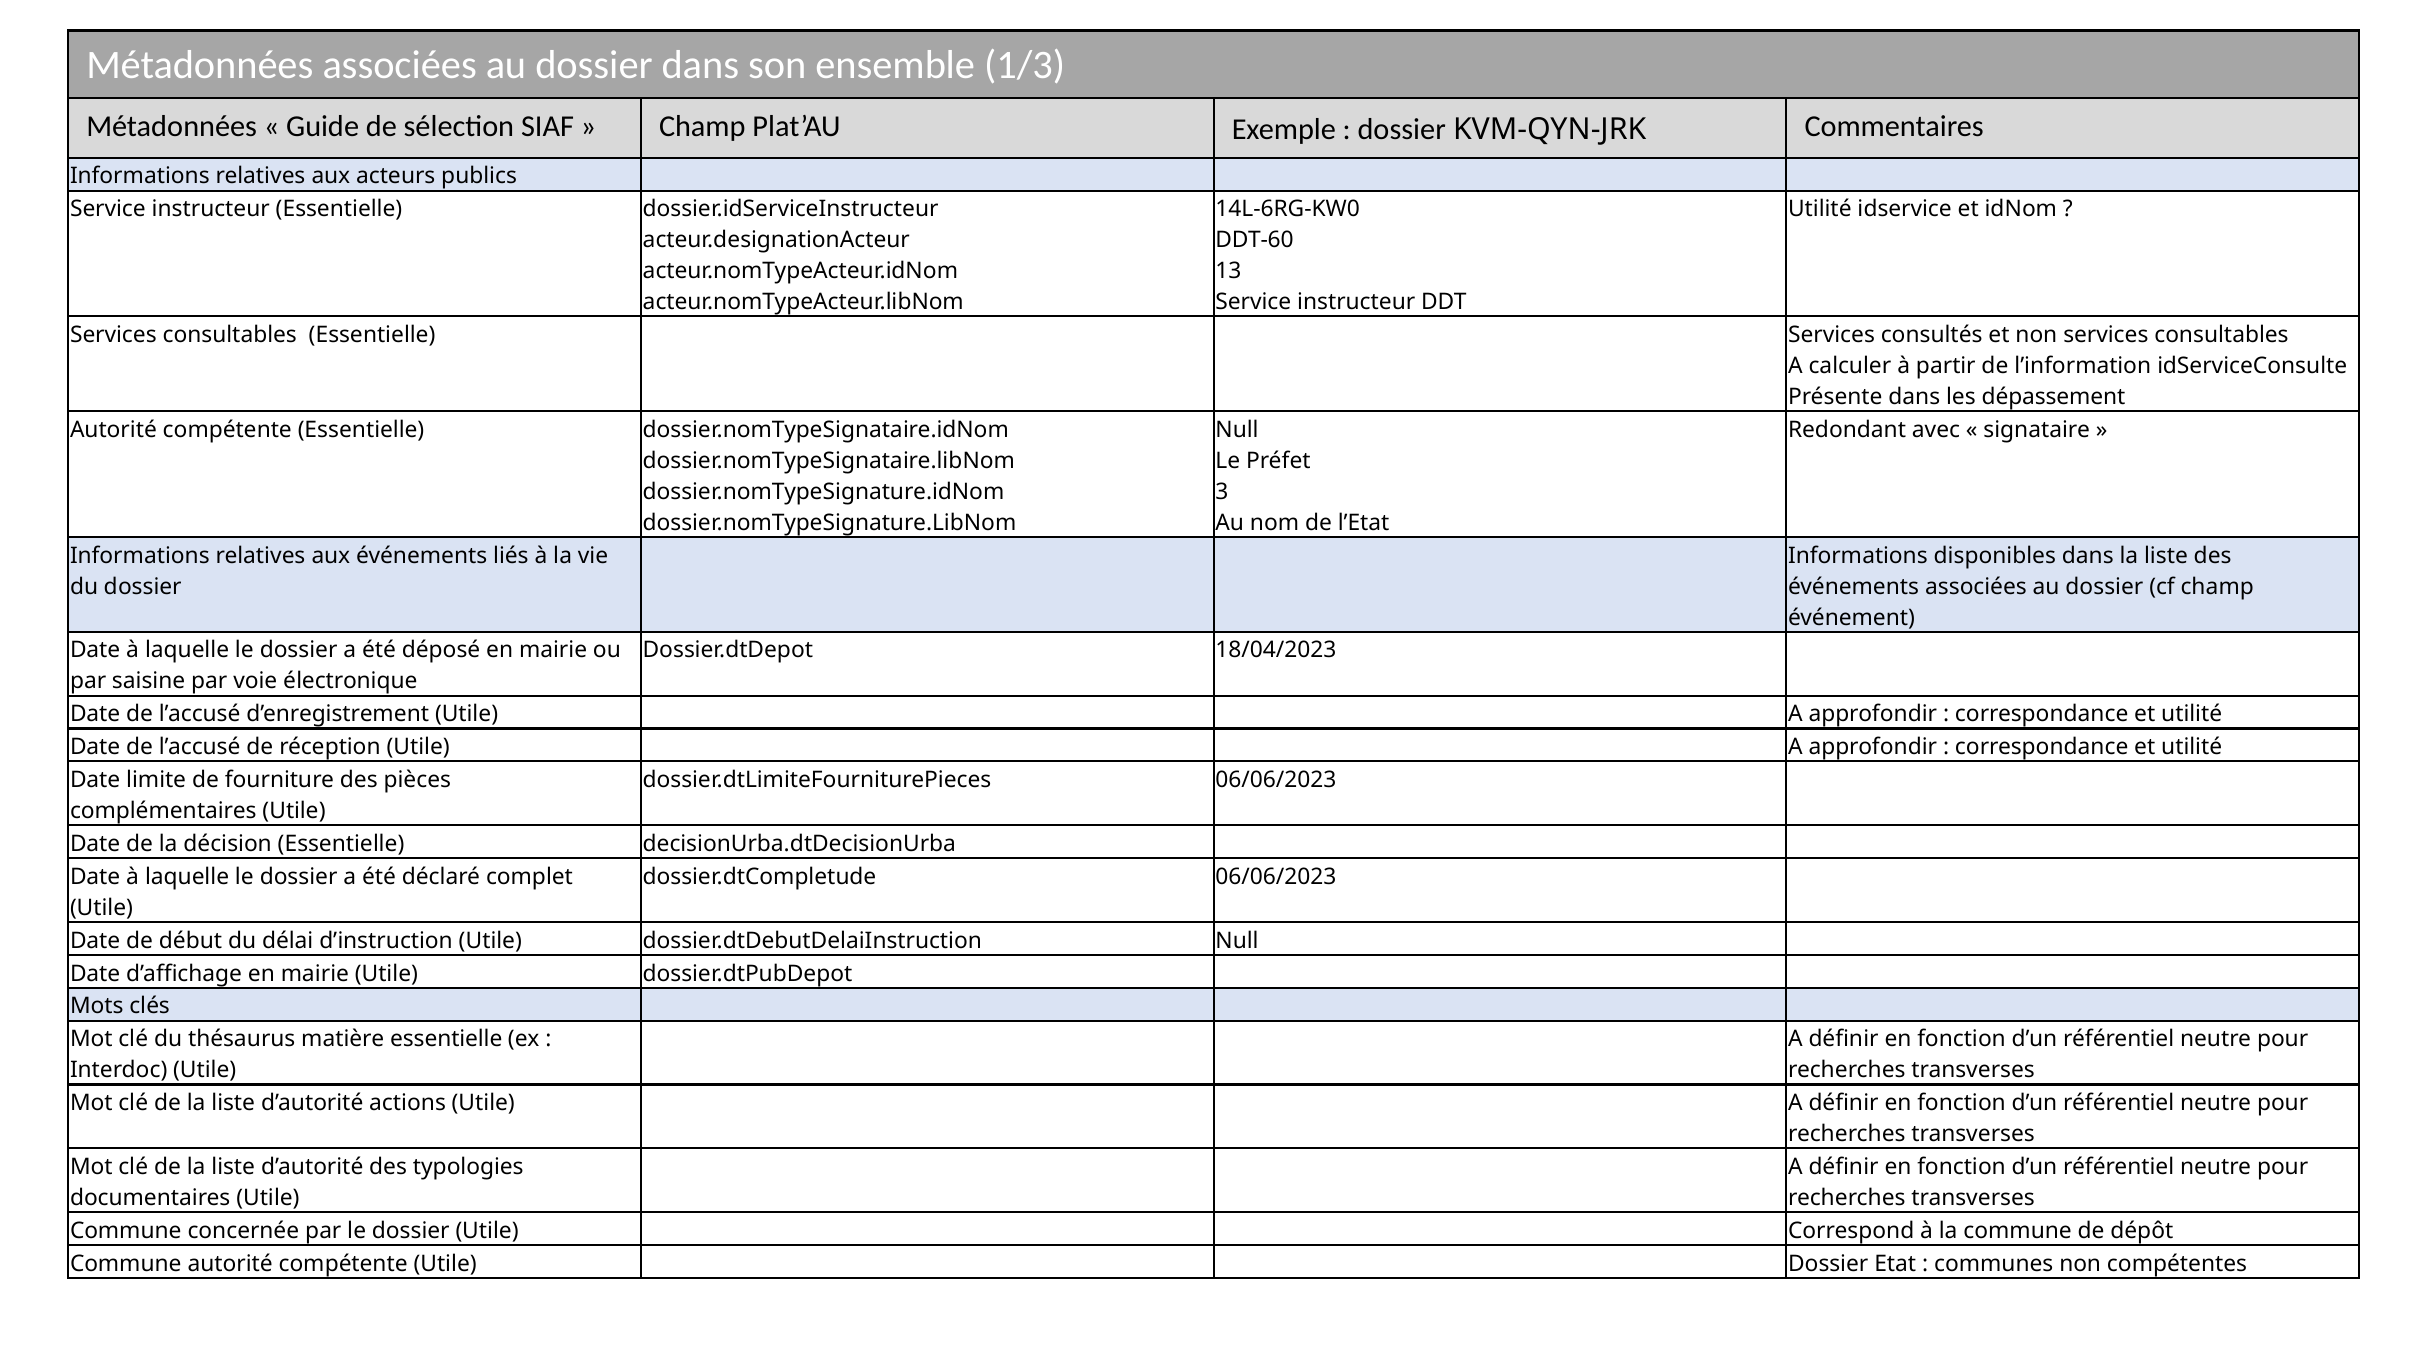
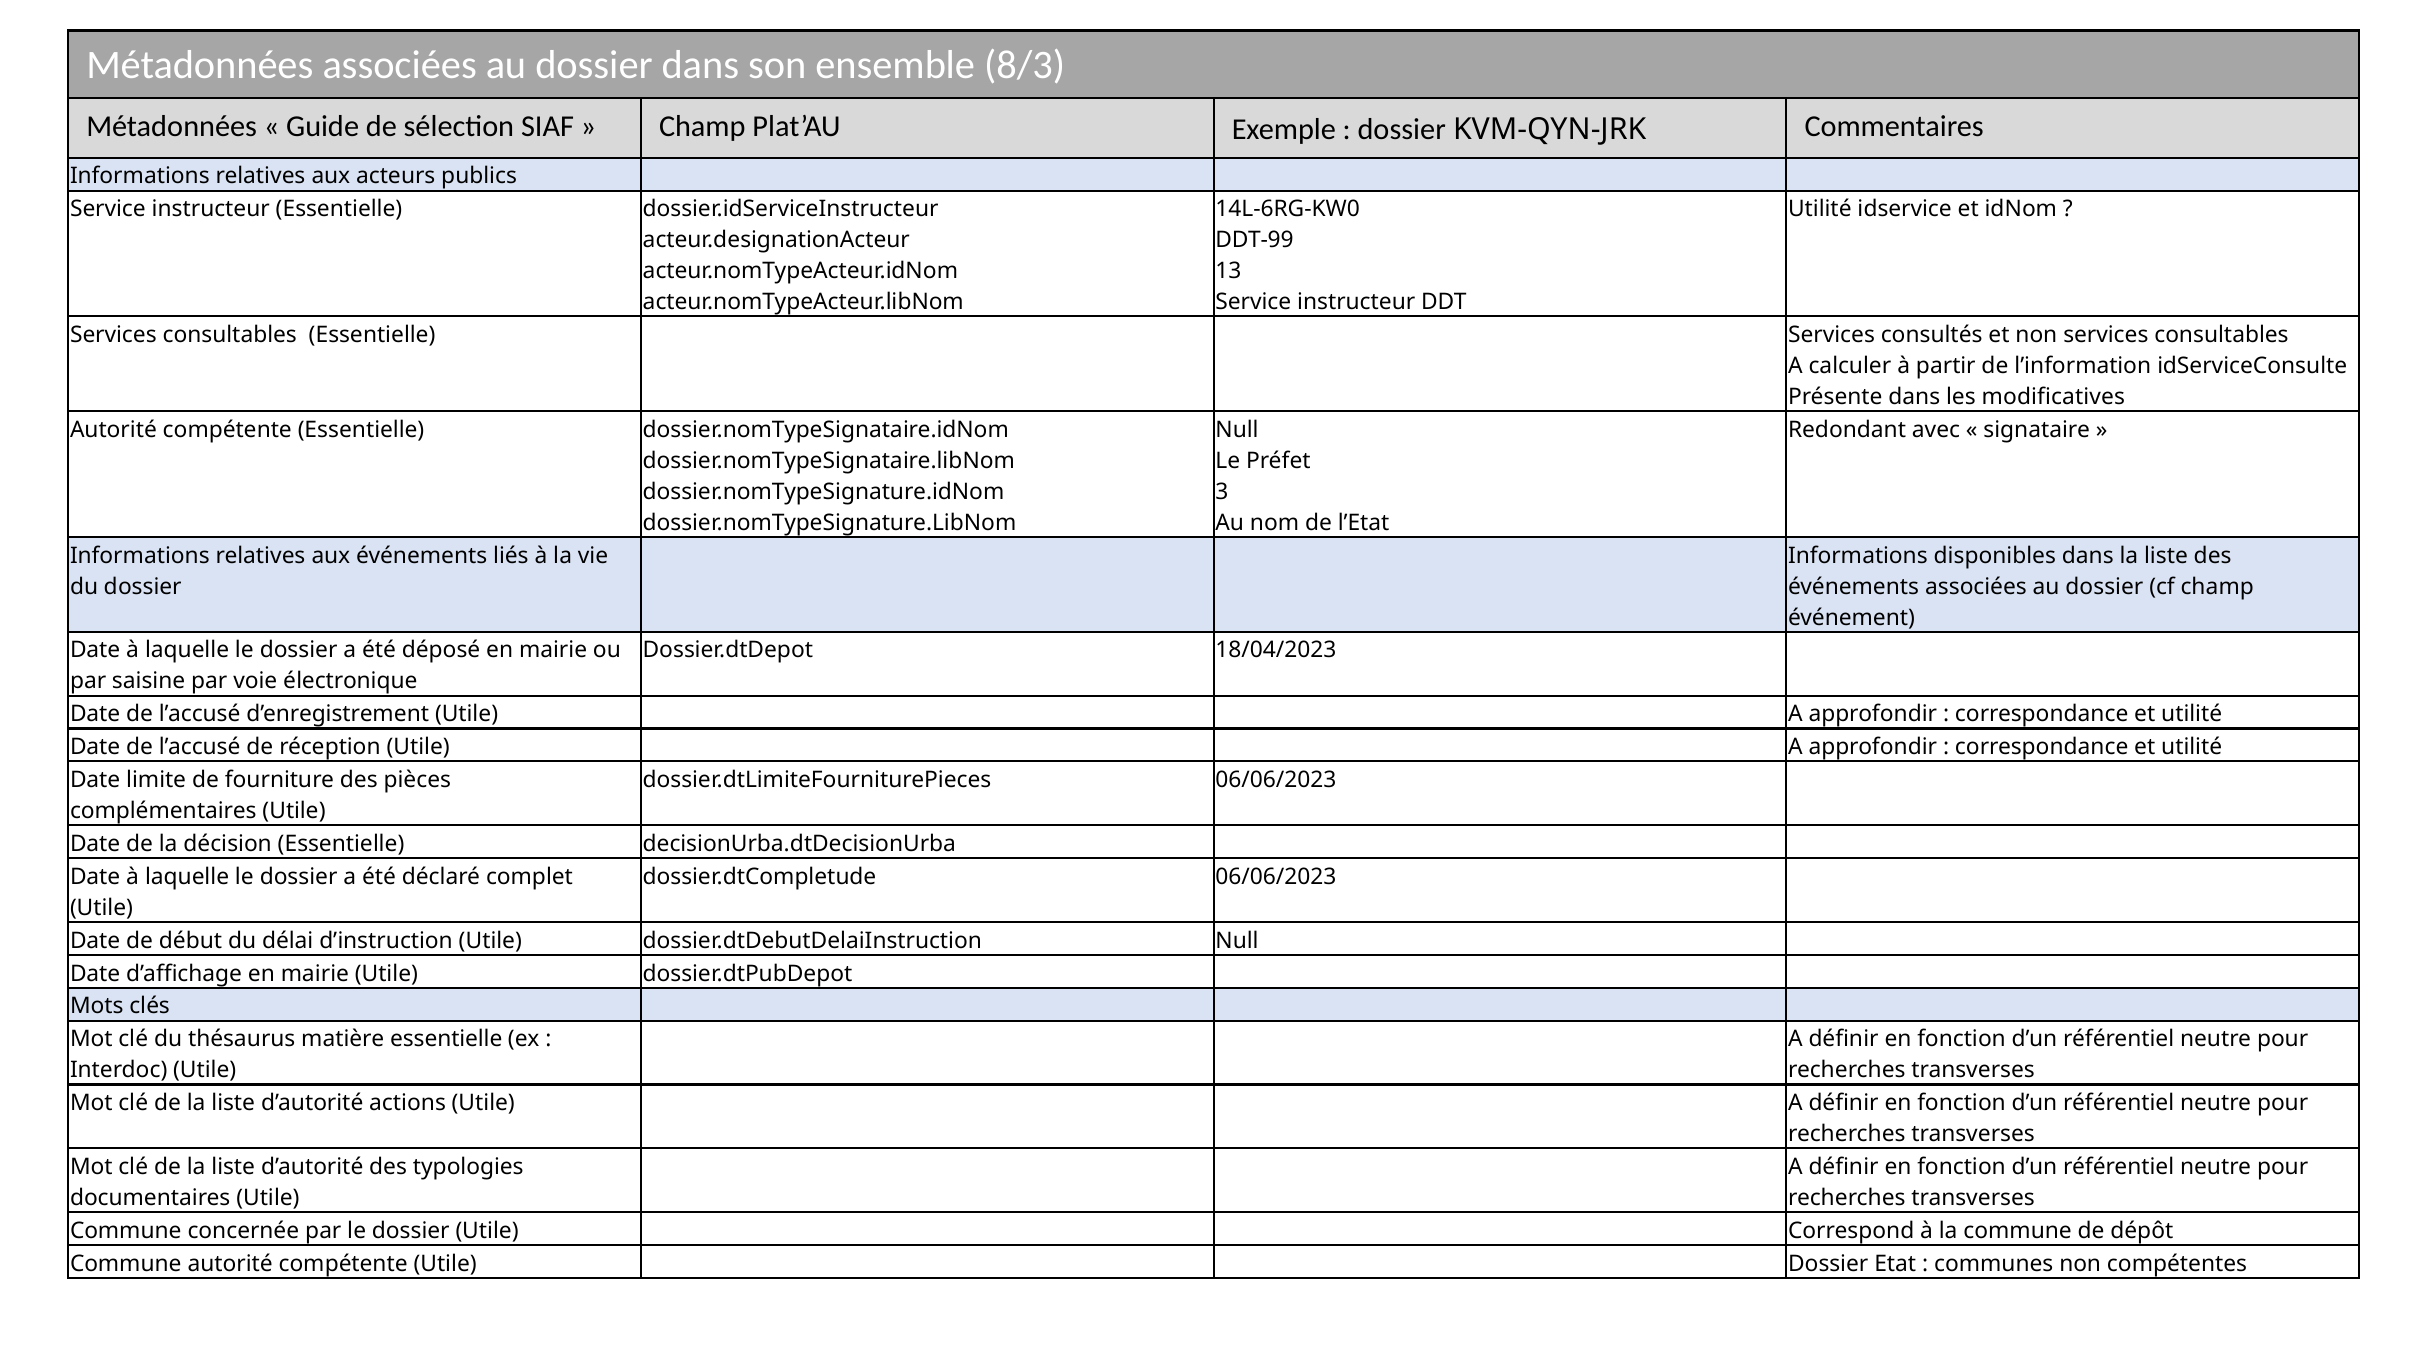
1/3: 1/3 -> 8/3
DDT-60: DDT-60 -> DDT-99
dépassement: dépassement -> modificatives
